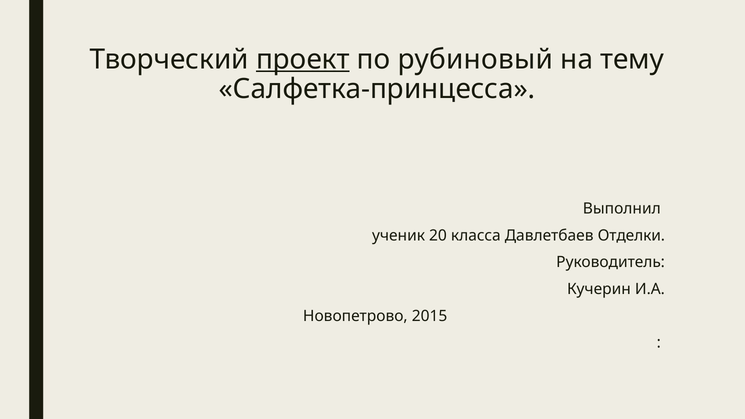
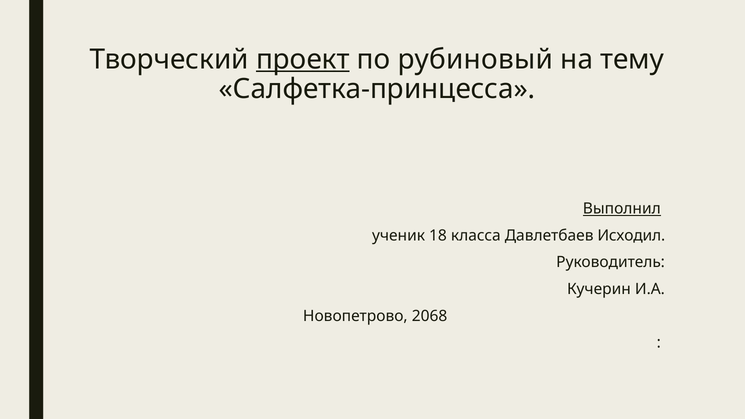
Выполнил underline: none -> present
20: 20 -> 18
Отделки: Отделки -> Исходил
2015: 2015 -> 2068
